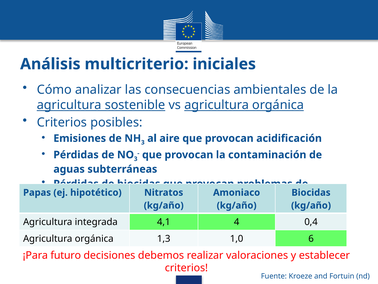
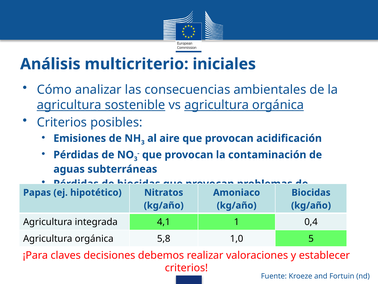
4: 4 -> 1
1,3: 1,3 -> 5,8
6: 6 -> 5
futuro: futuro -> claves
